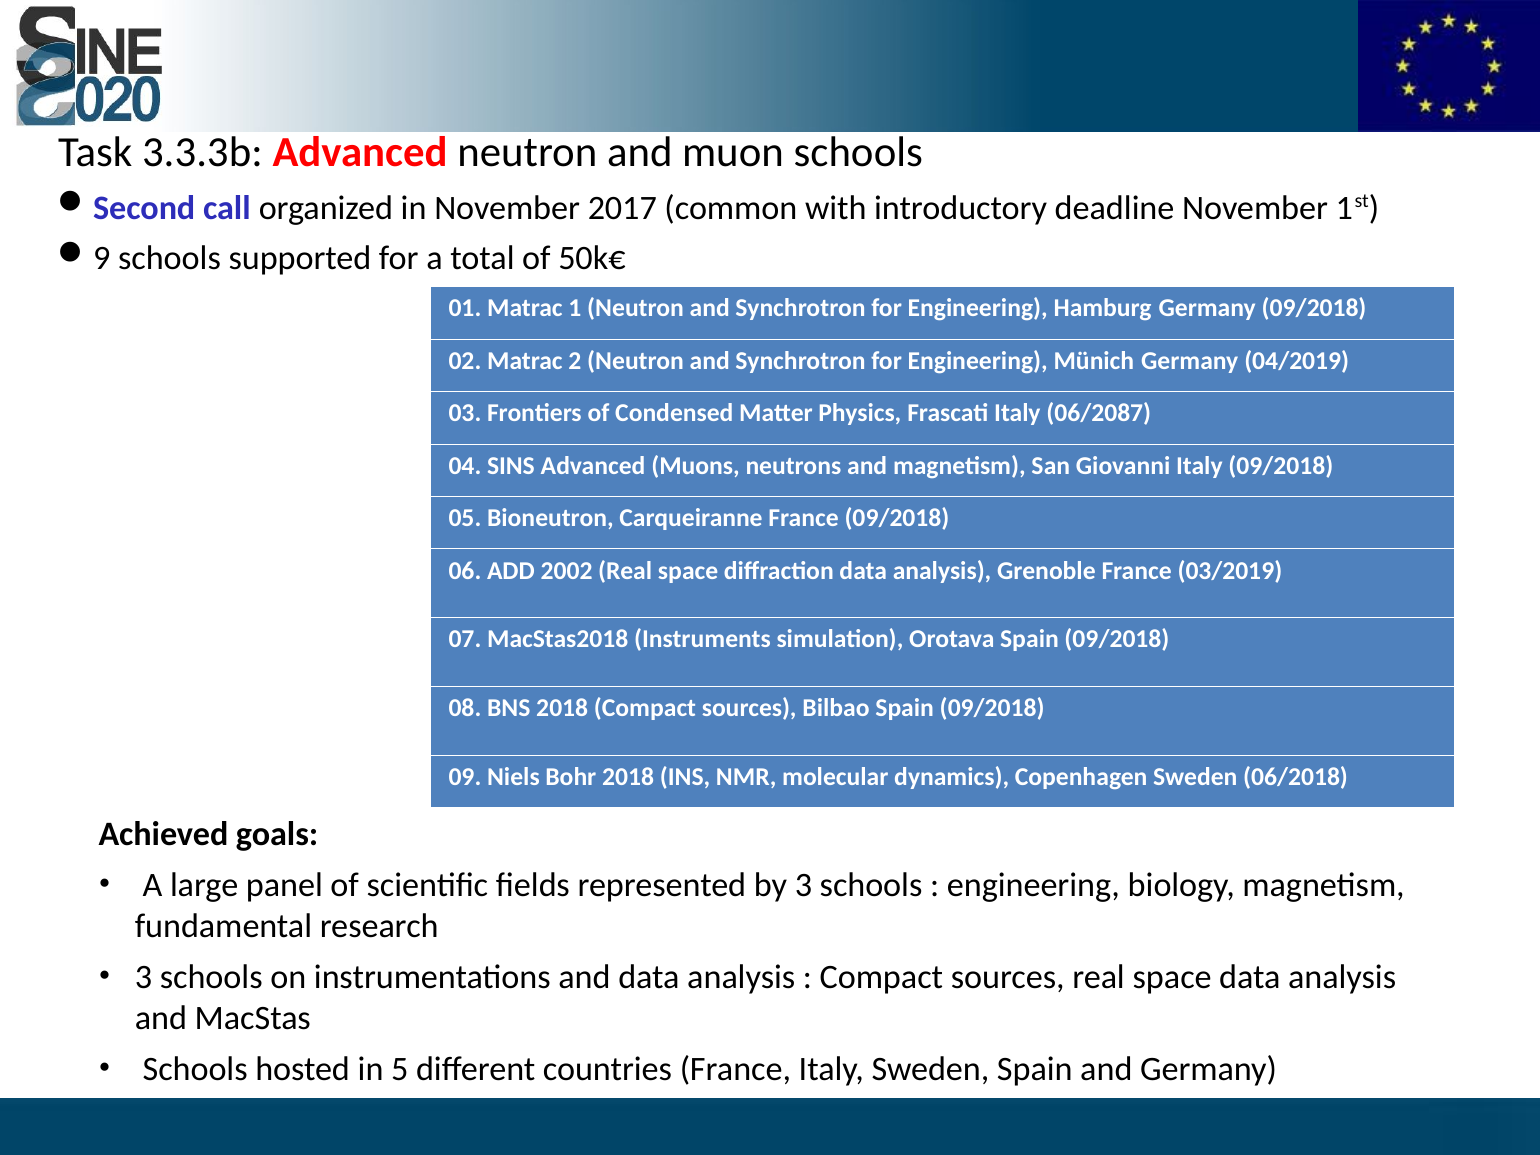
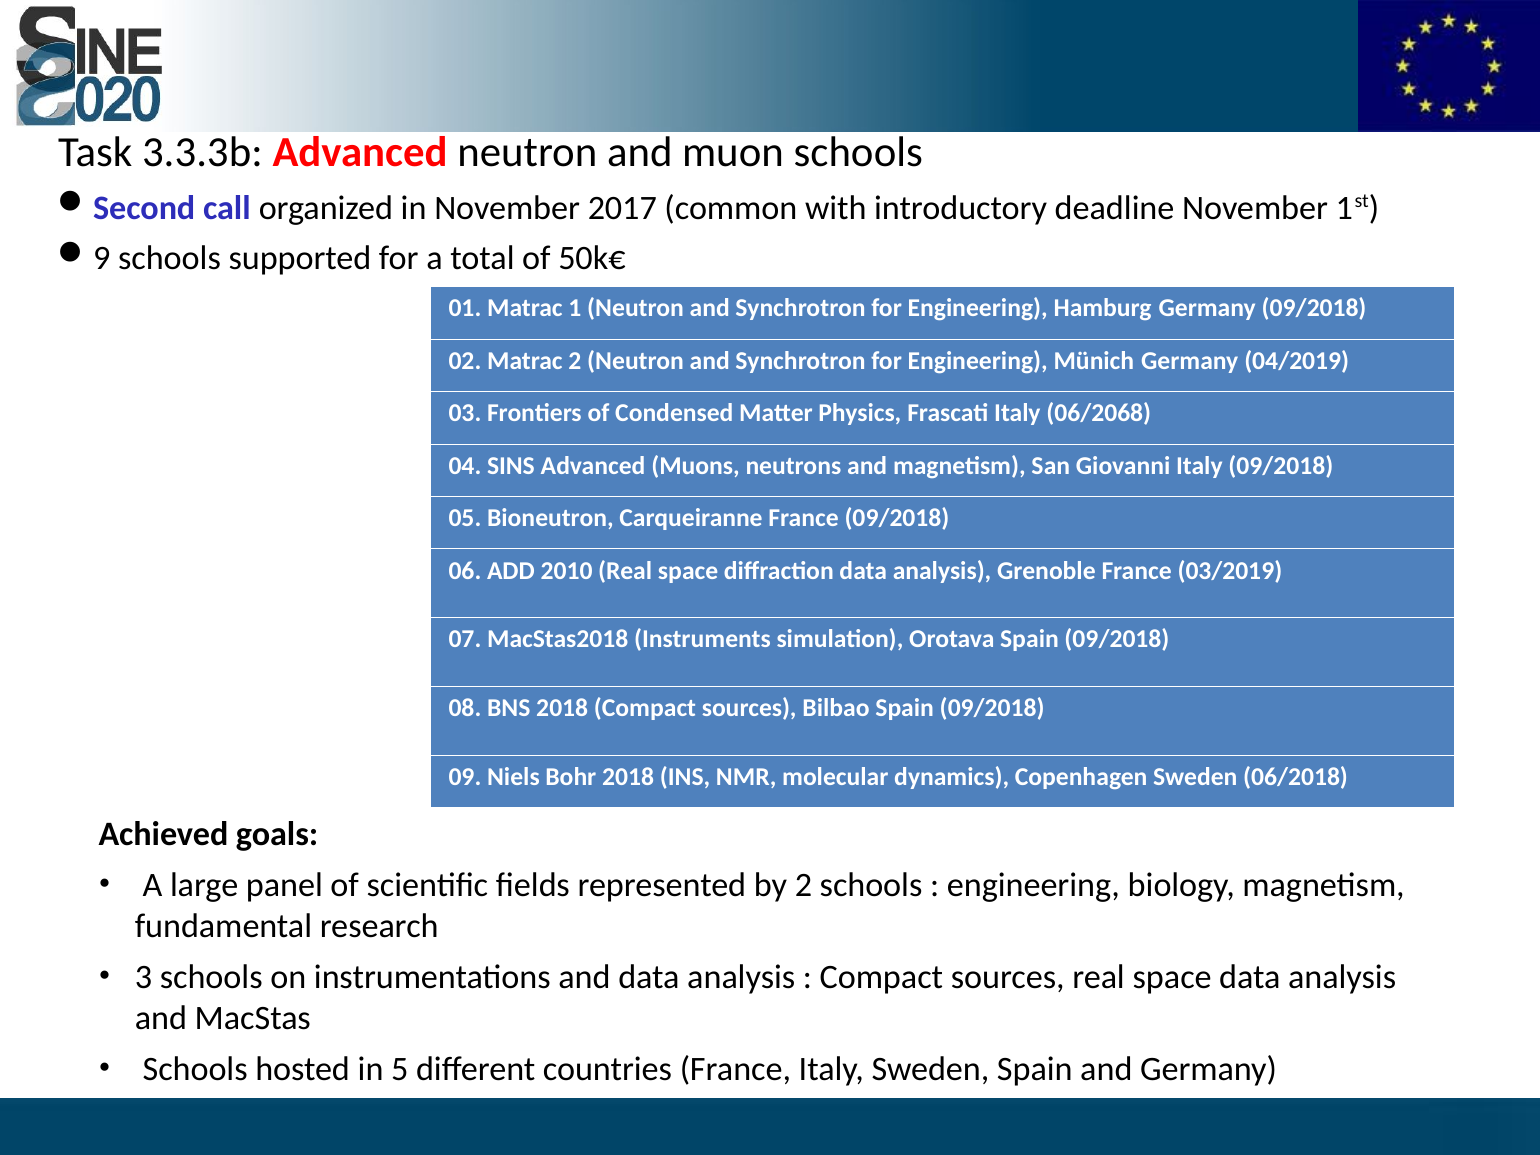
06/2087: 06/2087 -> 06/2068
2002: 2002 -> 2010
by 3: 3 -> 2
